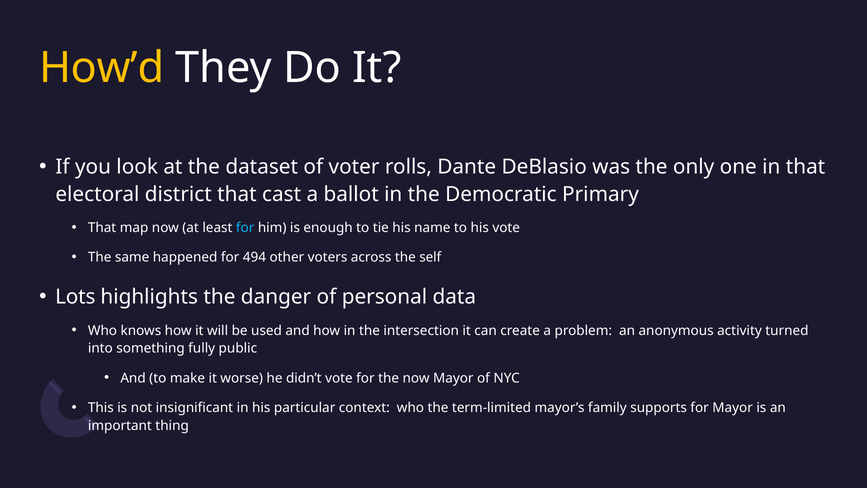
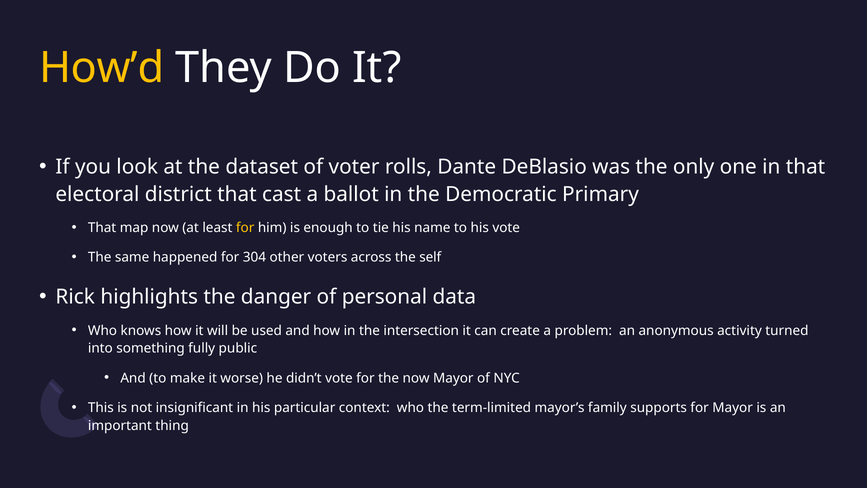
for at (245, 227) colour: light blue -> yellow
494: 494 -> 304
Lots: Lots -> Rick
